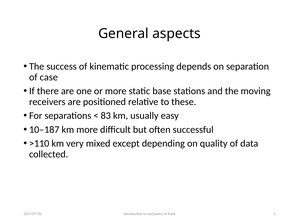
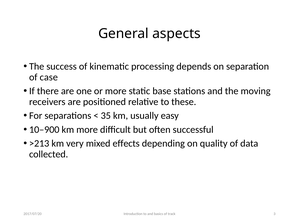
83: 83 -> 35
10–187: 10–187 -> 10–900
>110: >110 -> >213
except: except -> effects
